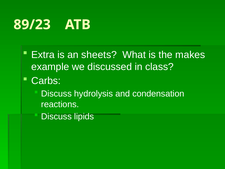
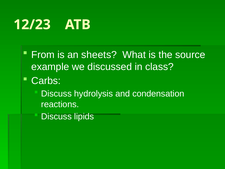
89/23: 89/23 -> 12/23
Extra: Extra -> From
makes: makes -> source
